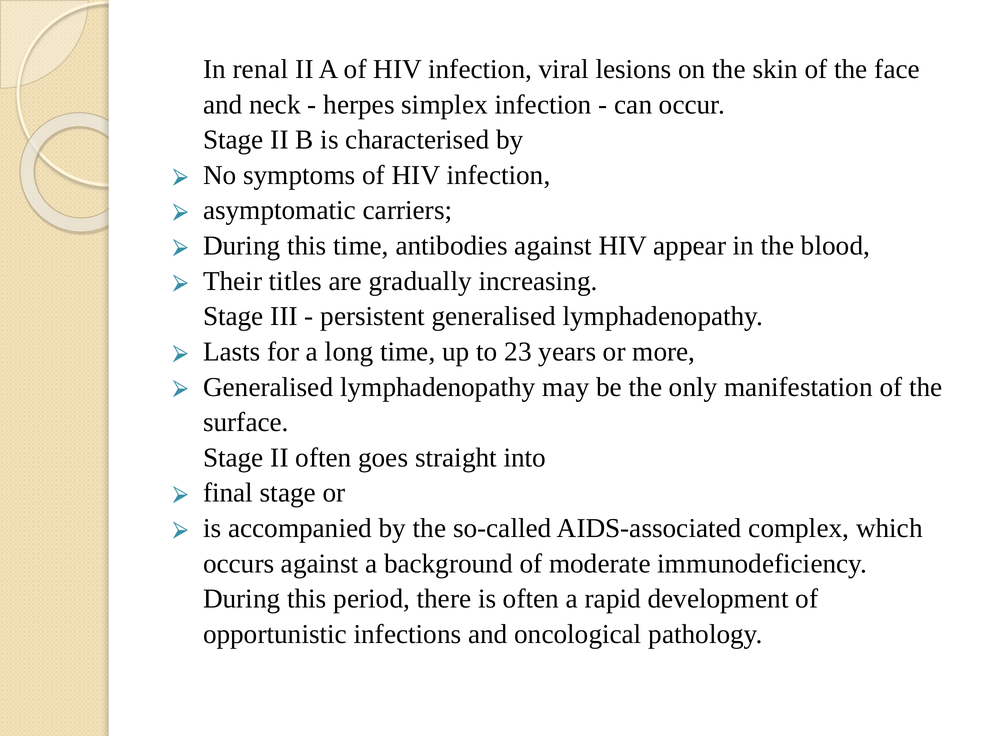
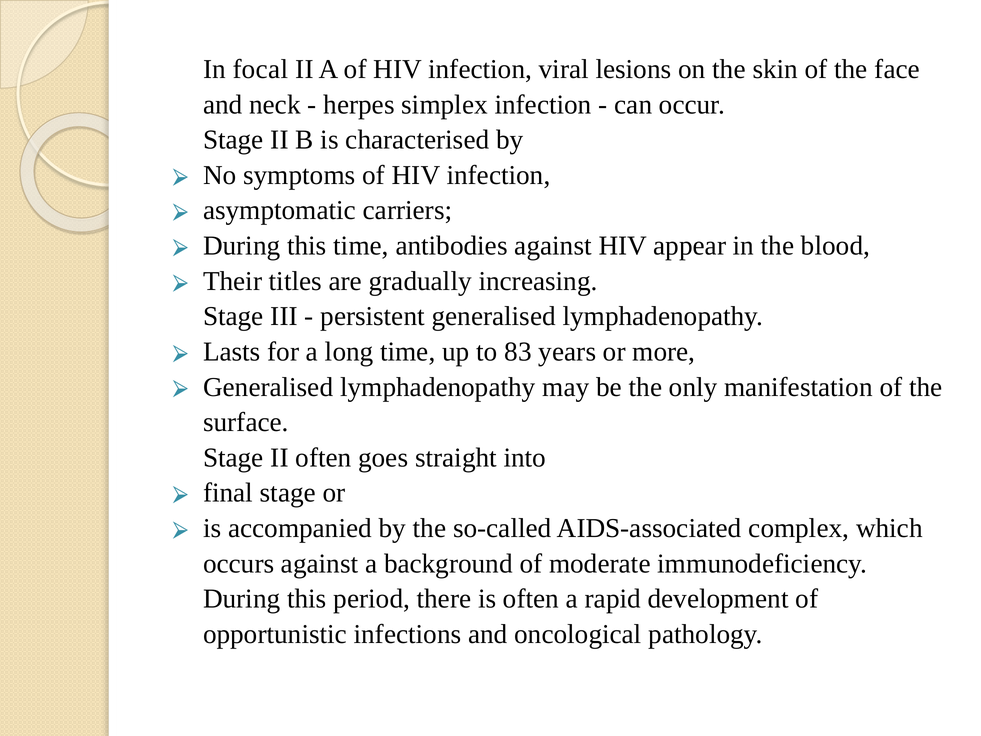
renal: renal -> focal
23: 23 -> 83
